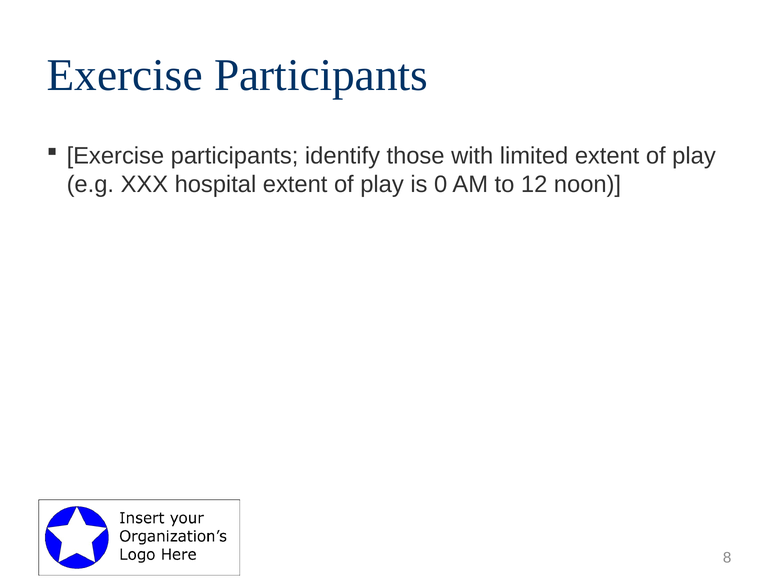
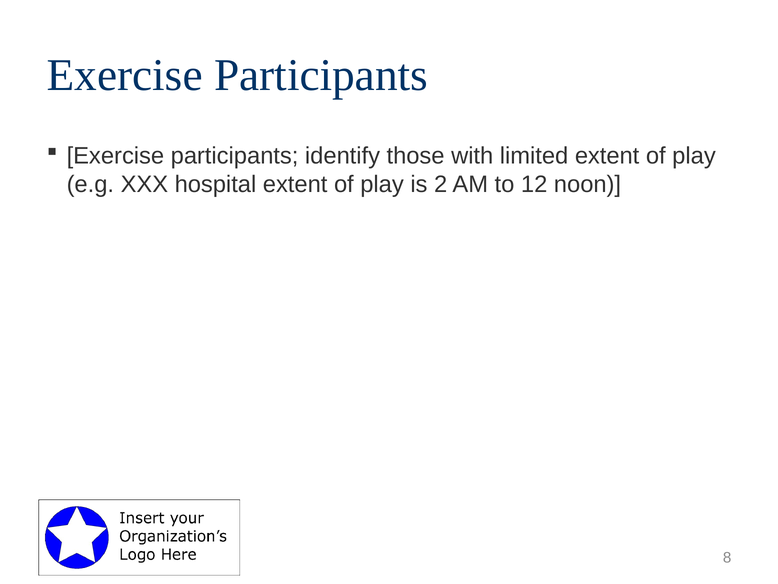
0: 0 -> 2
